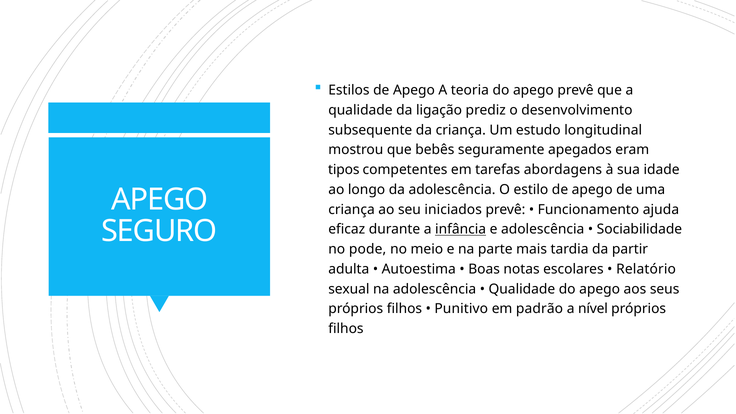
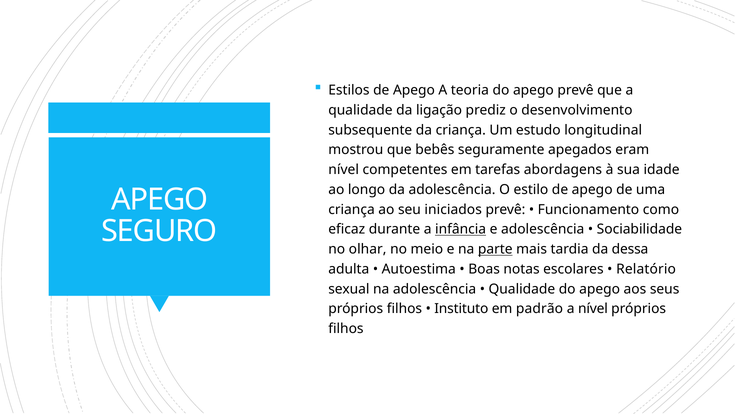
tipos at (344, 170): tipos -> nível
ajuda: ajuda -> como
pode: pode -> olhar
parte underline: none -> present
partir: partir -> dessa
Punitivo: Punitivo -> Instituto
